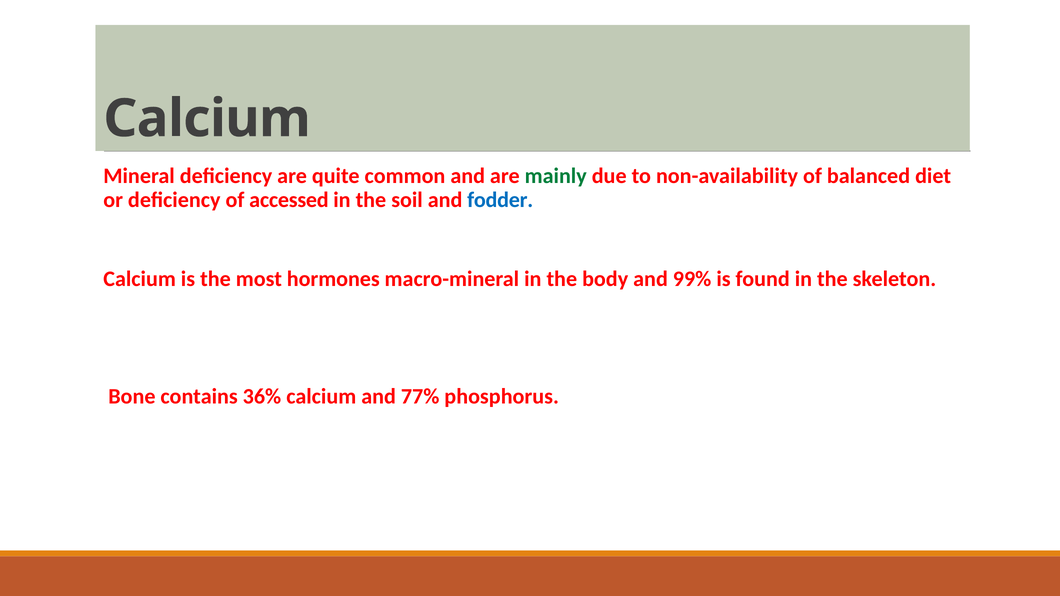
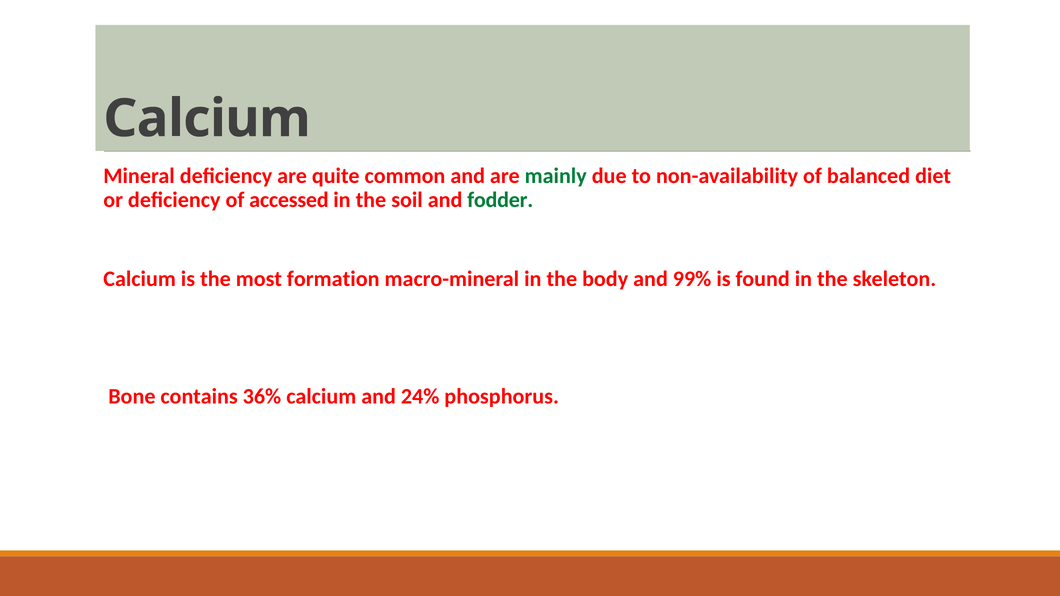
fodder colour: blue -> green
hormones: hormones -> formation
77%: 77% -> 24%
